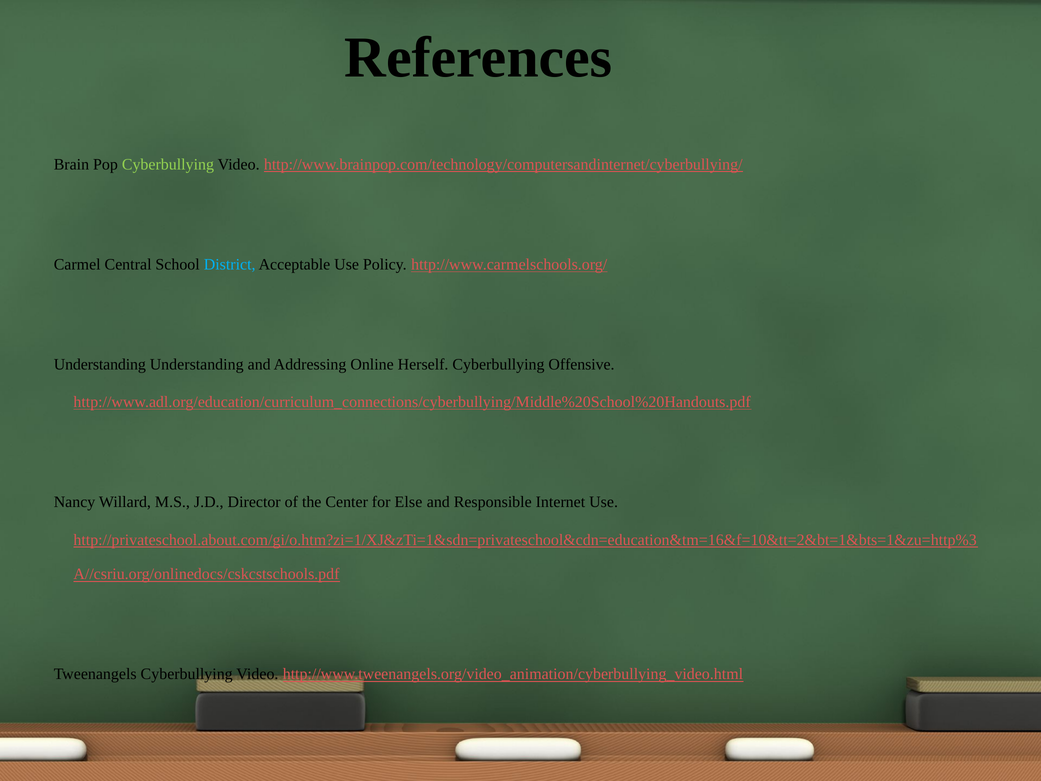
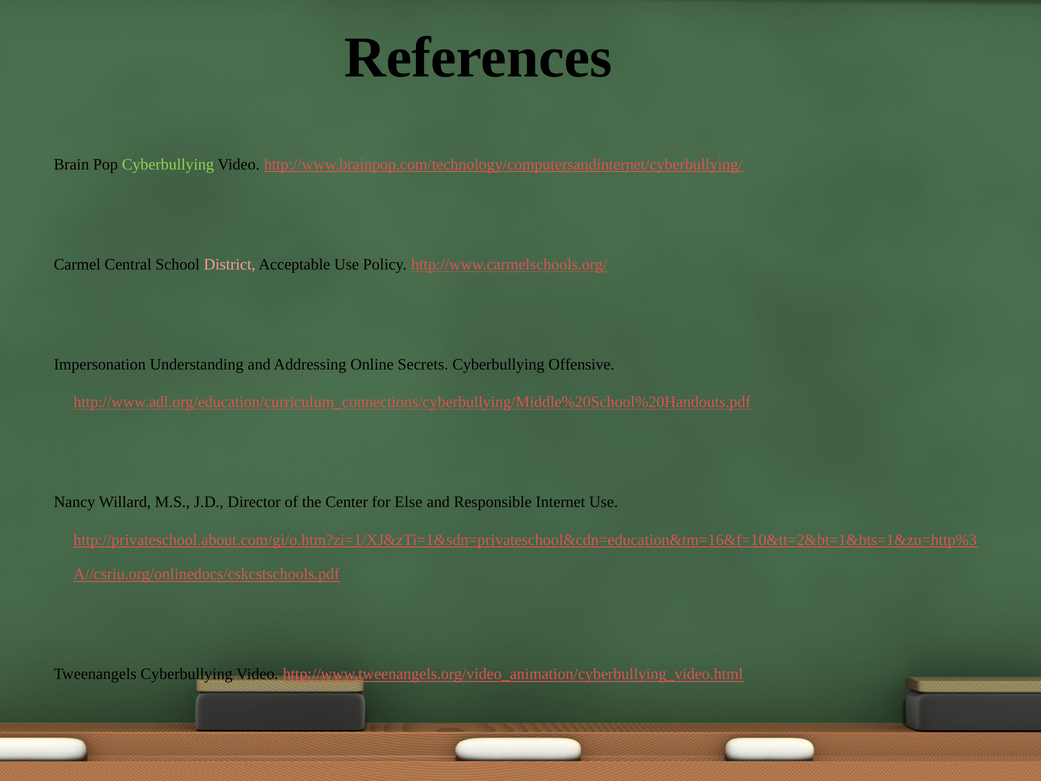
District colour: light blue -> pink
Understanding at (100, 364): Understanding -> Impersonation
Herself: Herself -> Secrets
